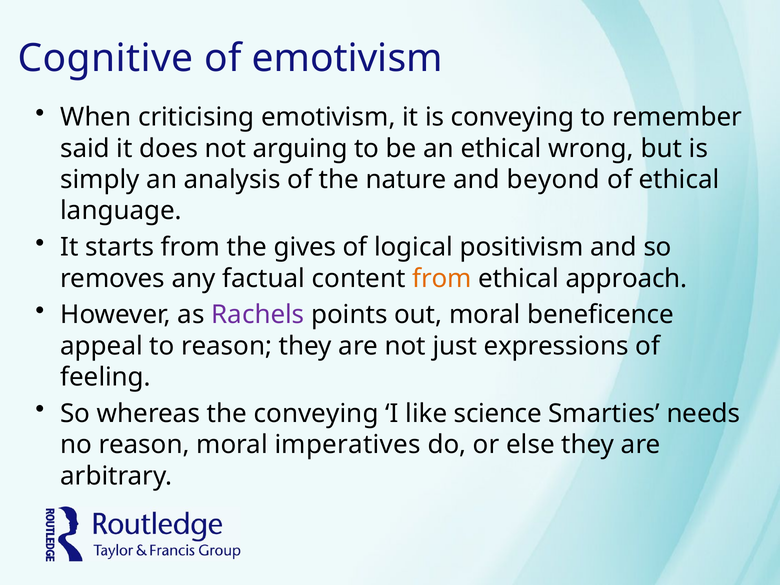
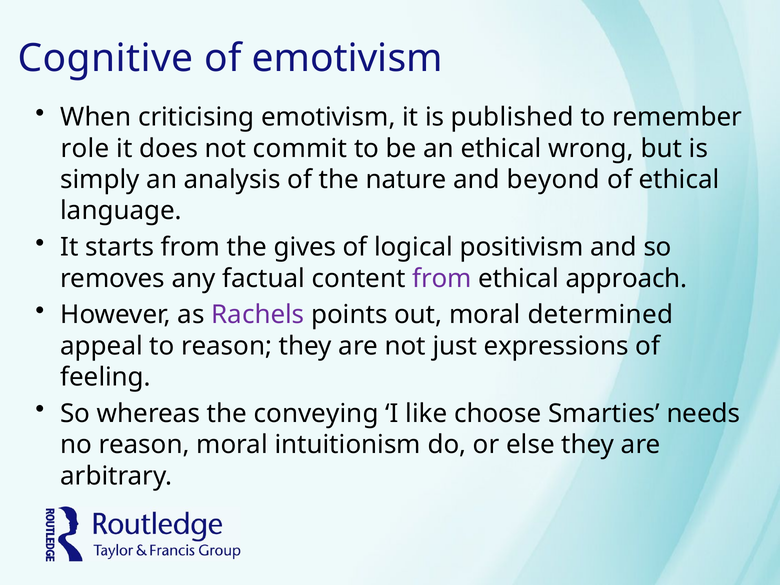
is conveying: conveying -> published
said: said -> role
arguing: arguing -> commit
from at (442, 278) colour: orange -> purple
beneficence: beneficence -> determined
science: science -> choose
imperatives: imperatives -> intuitionism
